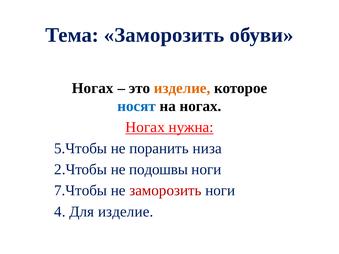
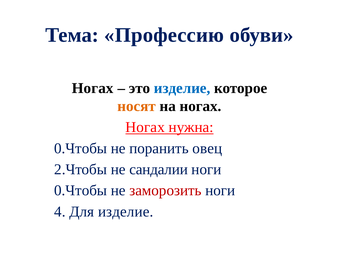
Тема Заморозить: Заморозить -> Профессию
изделие at (182, 88) colour: orange -> blue
носят colour: blue -> orange
5.Чтобы at (81, 148): 5.Чтобы -> 0.Чтобы
низа: низа -> овец
подошвы: подошвы -> сандалии
7.Чтобы at (81, 191): 7.Чтобы -> 0.Чтобы
